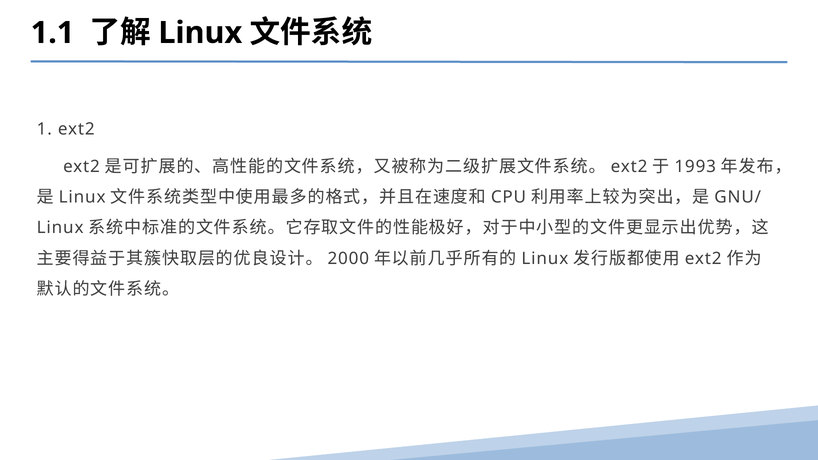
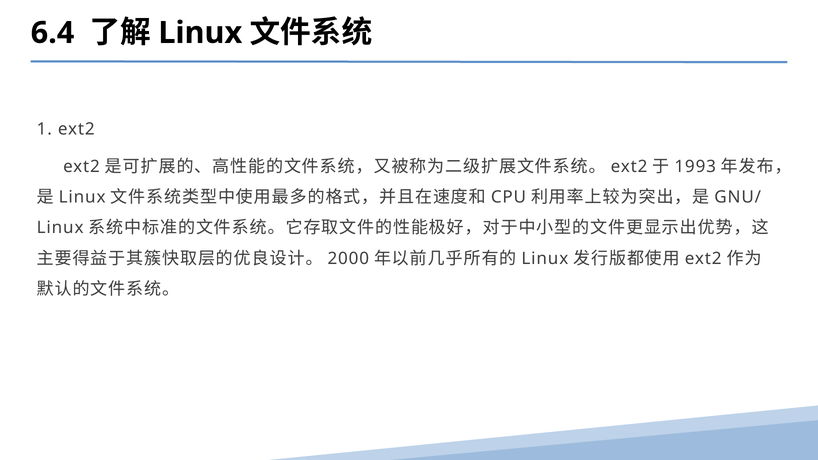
1.1: 1.1 -> 6.4
